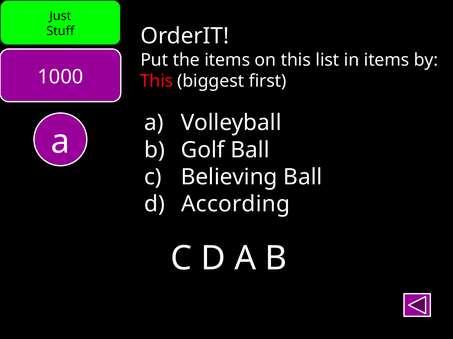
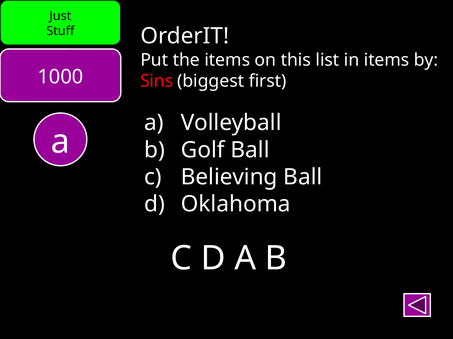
This at (157, 81): This -> Sins
According: According -> Oklahoma
